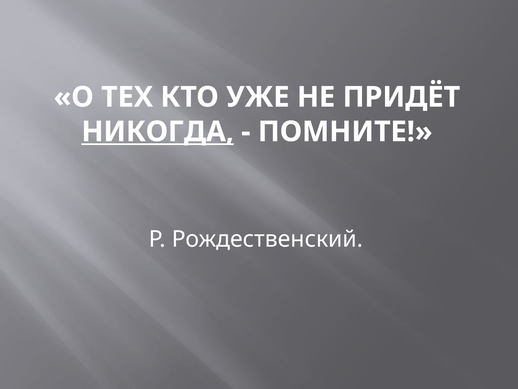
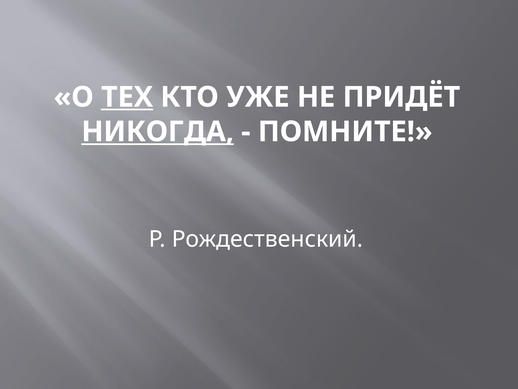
ТЕХ underline: none -> present
